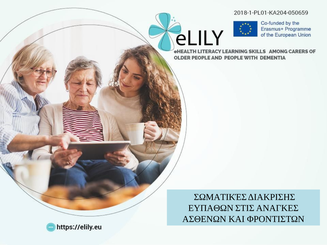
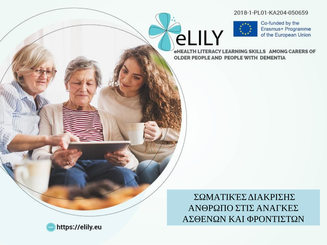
ΕΥΠΑΘΩΝ: ΕΥΠΑΘΩΝ -> ΑΝΘΡΩΠΟ
